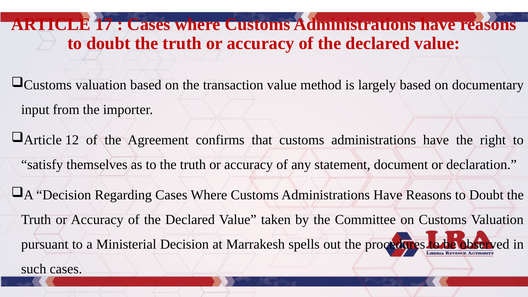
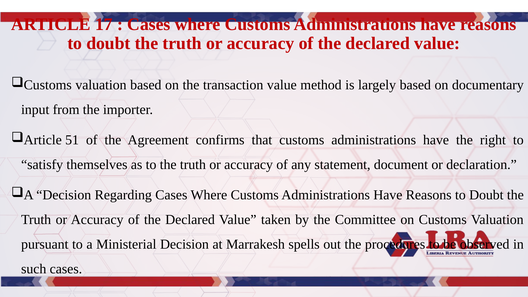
12: 12 -> 51
